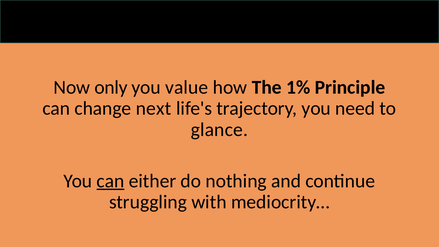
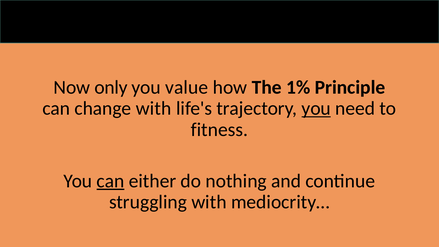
change next: next -> with
you at (316, 108) underline: none -> present
glance: glance -> fitness
